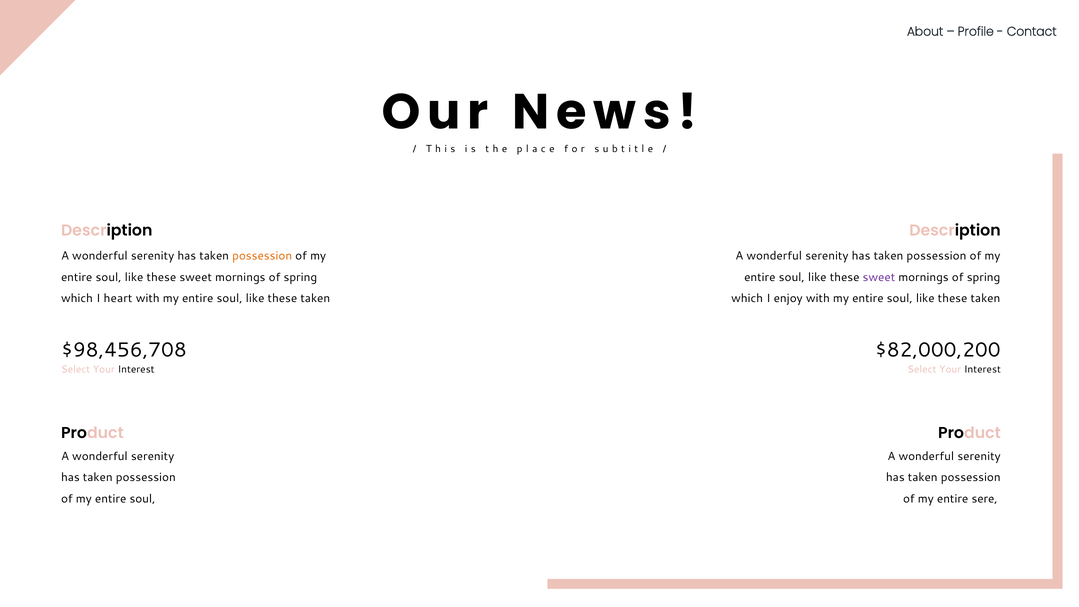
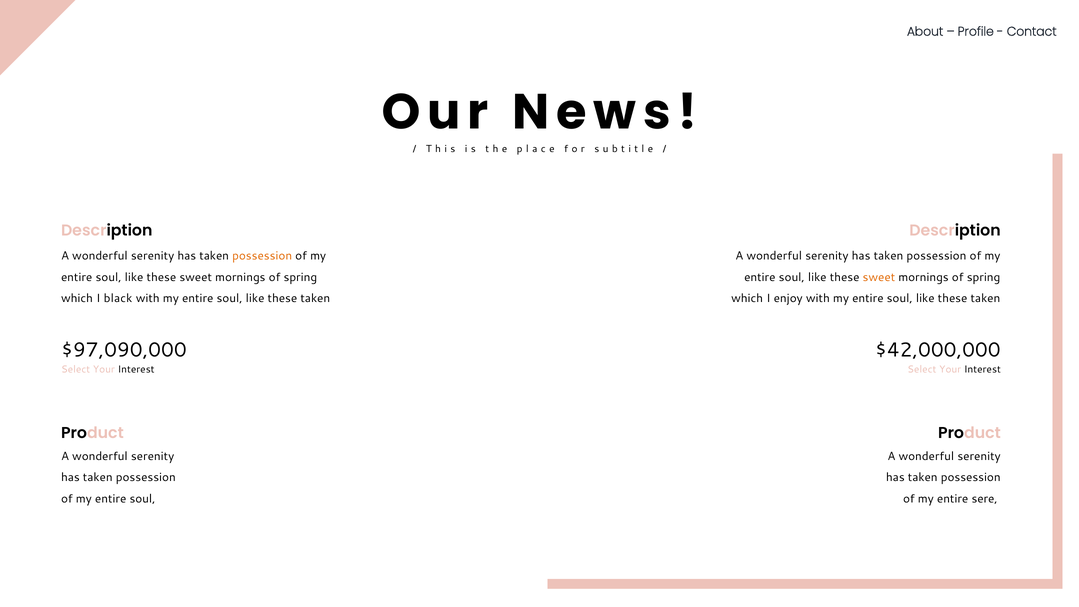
sweet at (879, 277) colour: purple -> orange
heart: heart -> black
$98,456,708: $98,456,708 -> $97,090,000
$82,000,200: $82,000,200 -> $42,000,000
